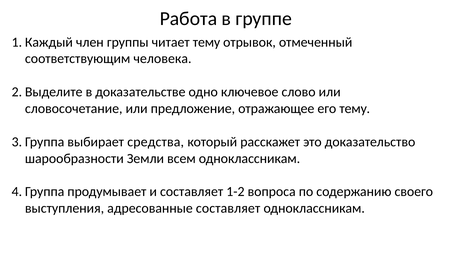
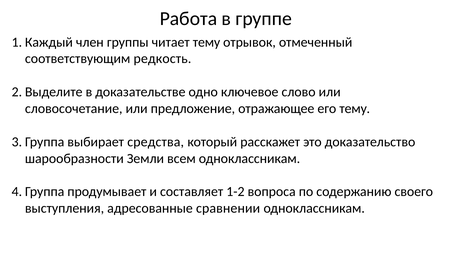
человека: человека -> редкость
адресованные составляет: составляет -> сравнении
